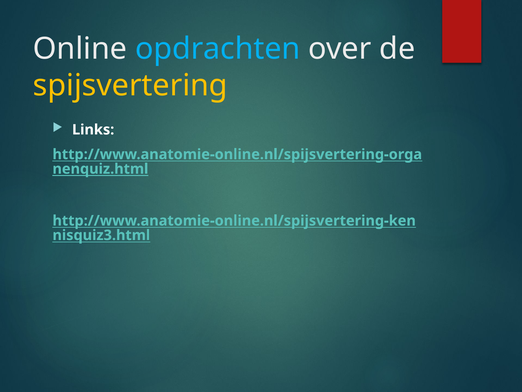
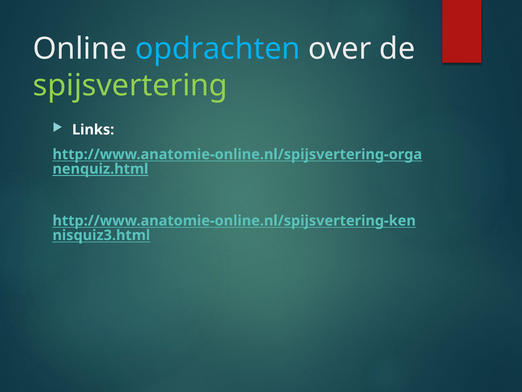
spijsvertering colour: yellow -> light green
